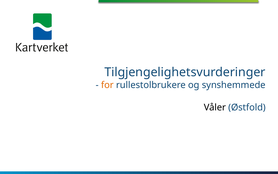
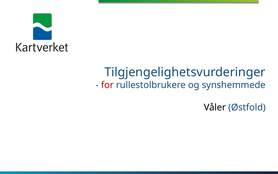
for colour: orange -> red
